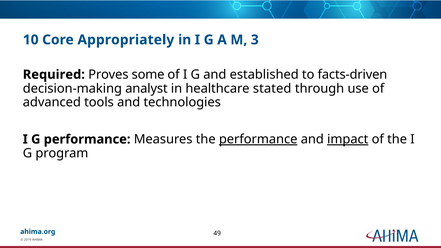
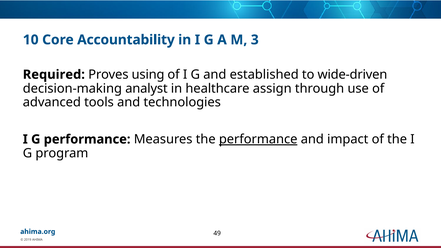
Appropriately: Appropriately -> Accountability
some: some -> using
facts-driven: facts-driven -> wide-driven
stated: stated -> assign
impact underline: present -> none
